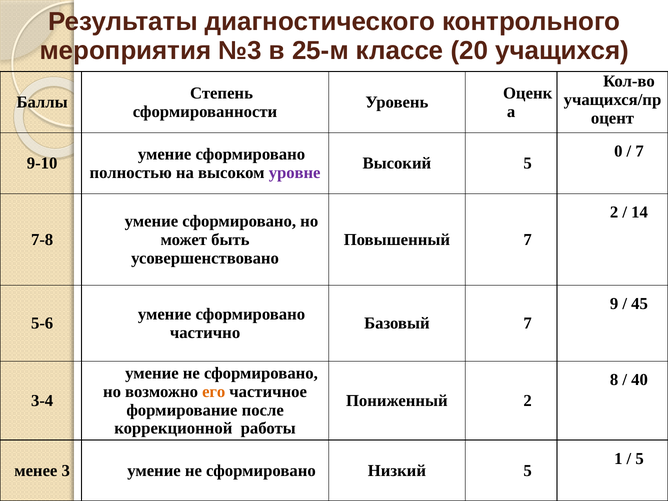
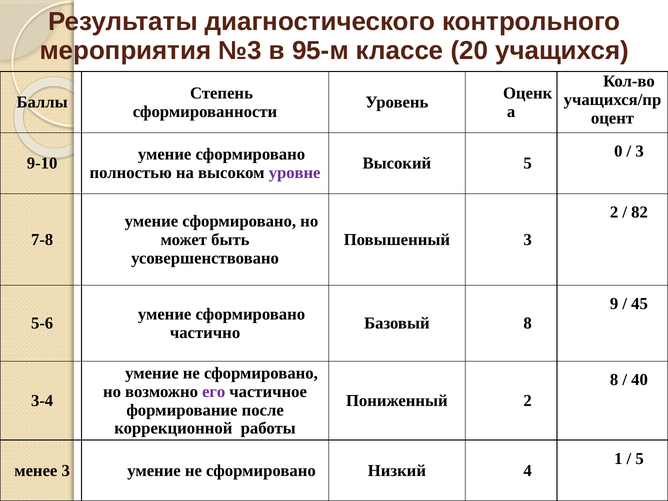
25-м: 25-м -> 95-м
7 at (640, 151): 7 -> 3
14: 14 -> 82
Повышенный 7: 7 -> 3
Базовый 7: 7 -> 8
его colour: orange -> purple
Низкий 5: 5 -> 4
